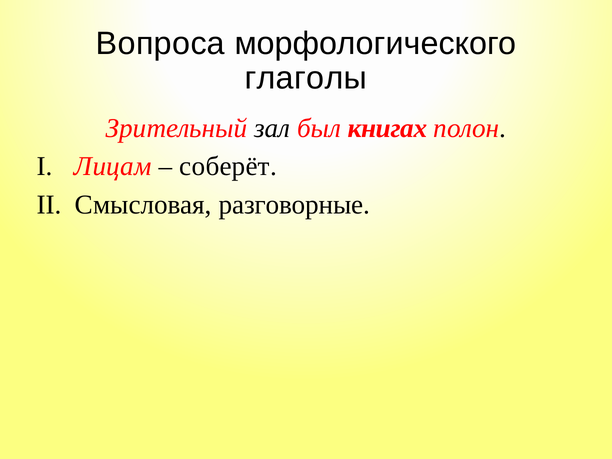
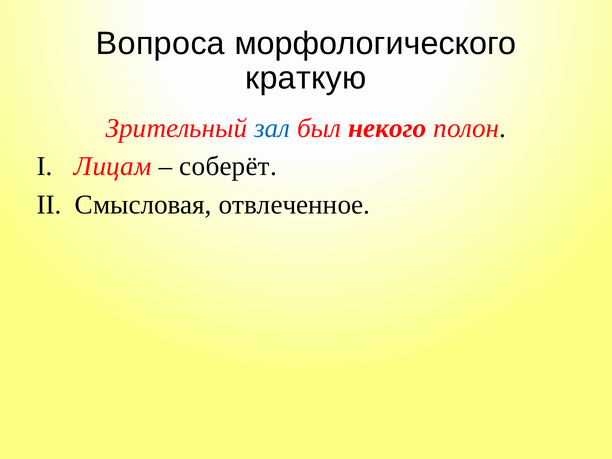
глаголы: глаголы -> краткую
зал colour: black -> blue
книгах: книгах -> некого
разговорные: разговорные -> отвлеченное
